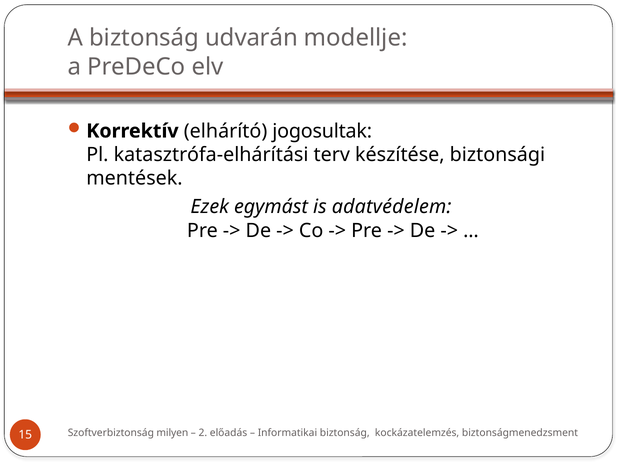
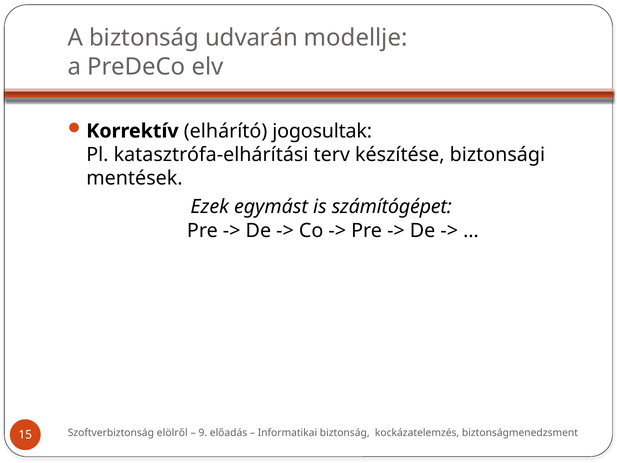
adatvédelem: adatvédelem -> számítógépet
milyen: milyen -> elölről
2: 2 -> 9
